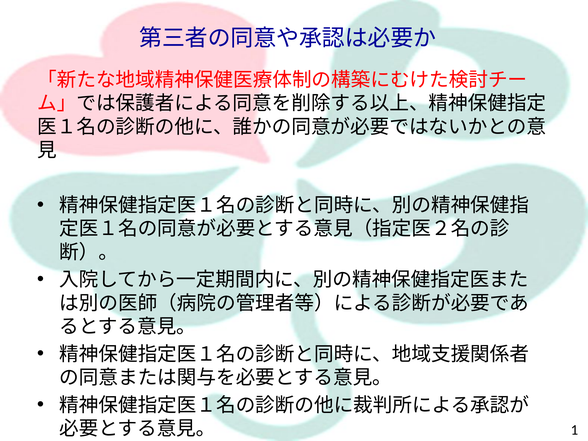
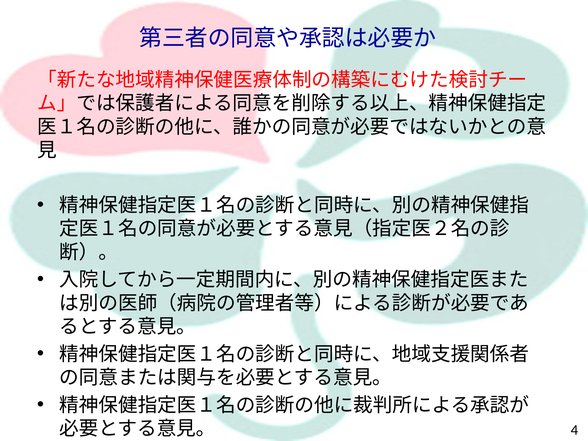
1: 1 -> 4
